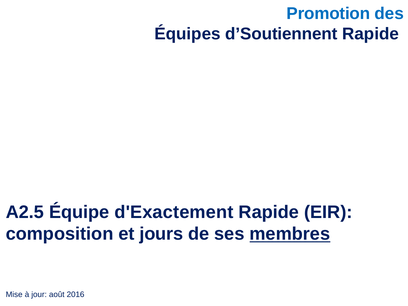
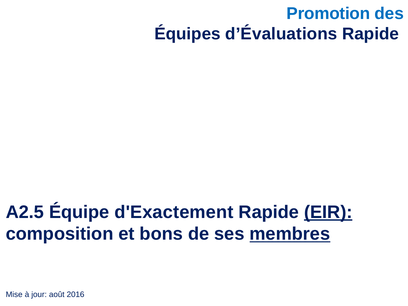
d’Soutiennent: d’Soutiennent -> d’Évaluations
EIR underline: none -> present
jours: jours -> bons
